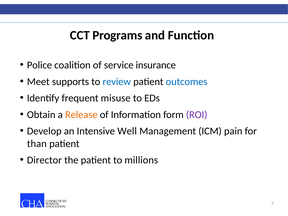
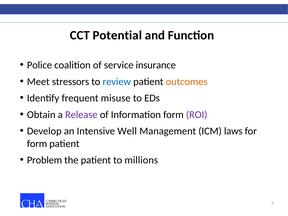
Programs: Programs -> Potential
supports: supports -> stressors
outcomes colour: blue -> orange
Release colour: orange -> purple
pain: pain -> laws
than at (37, 144): than -> form
Director: Director -> Problem
